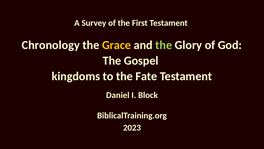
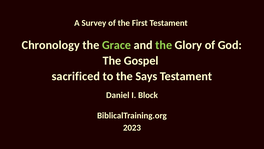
Grace colour: yellow -> light green
kingdoms: kingdoms -> sacrificed
Fate: Fate -> Says
